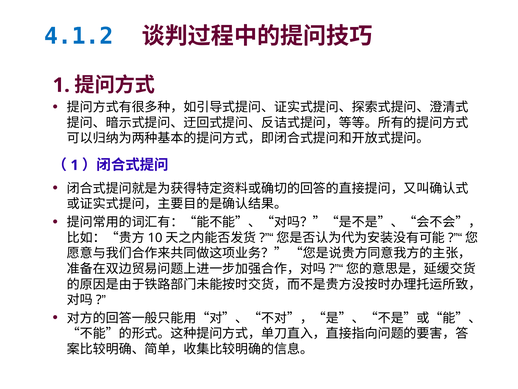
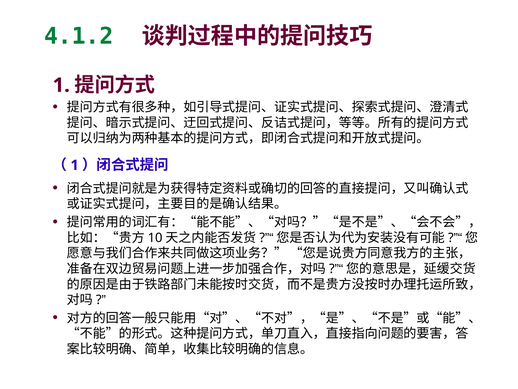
4.1.2 colour: blue -> green
